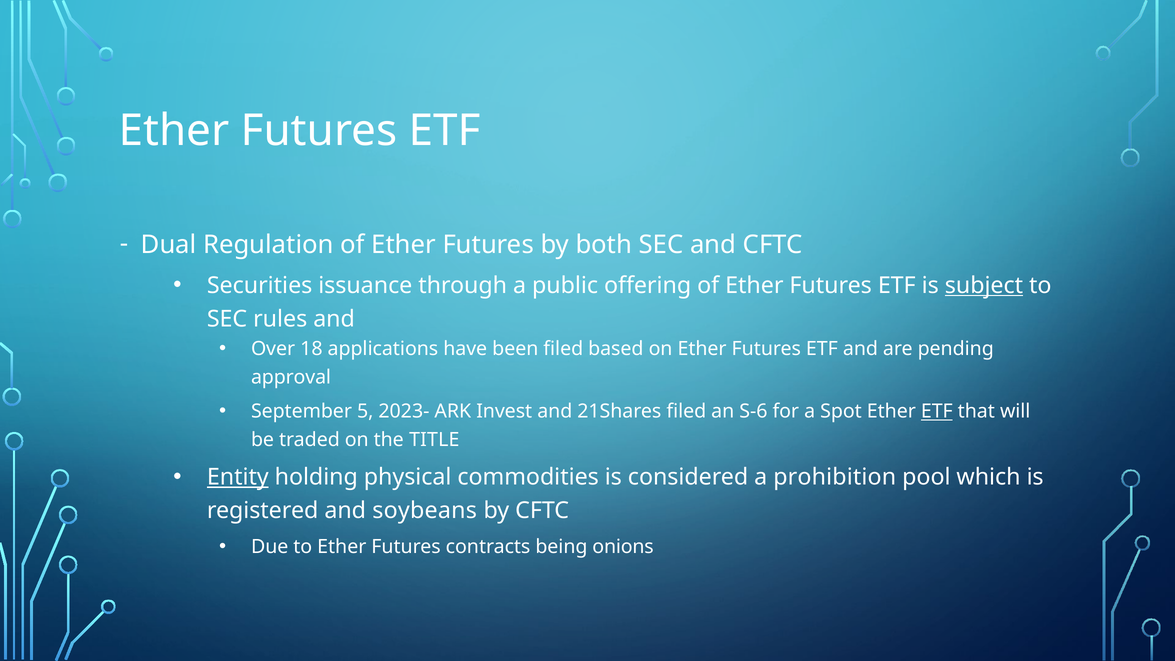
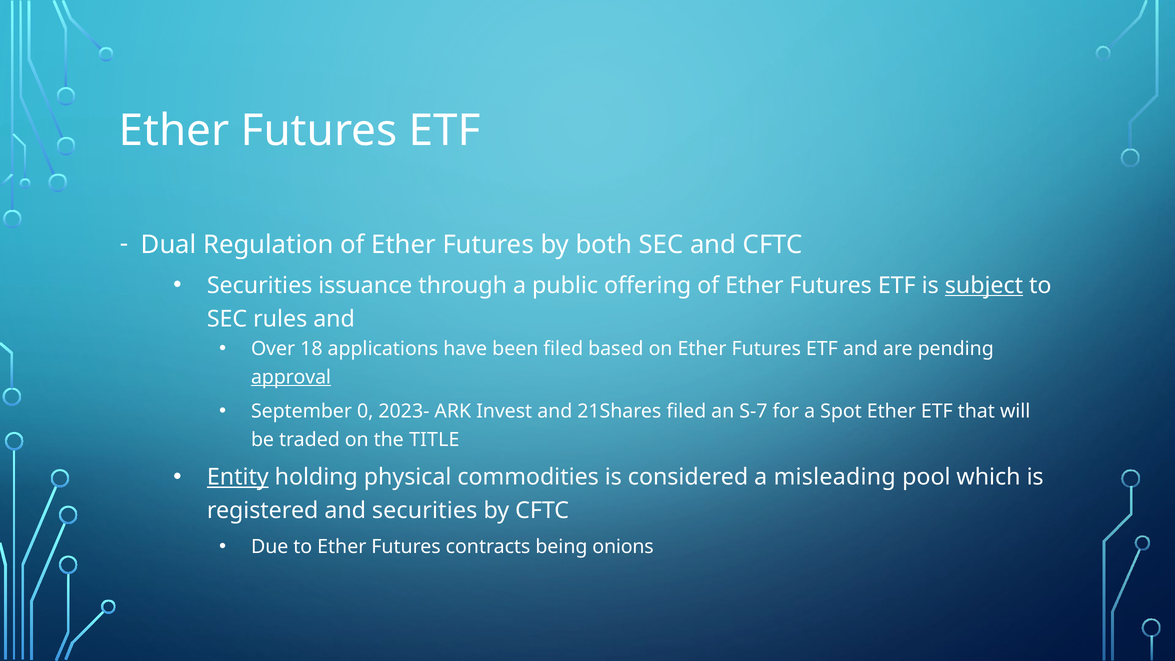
approval underline: none -> present
5: 5 -> 0
S-6: S-6 -> S-7
ETF at (937, 411) underline: present -> none
prohibition: prohibition -> misleading
and soybeans: soybeans -> securities
